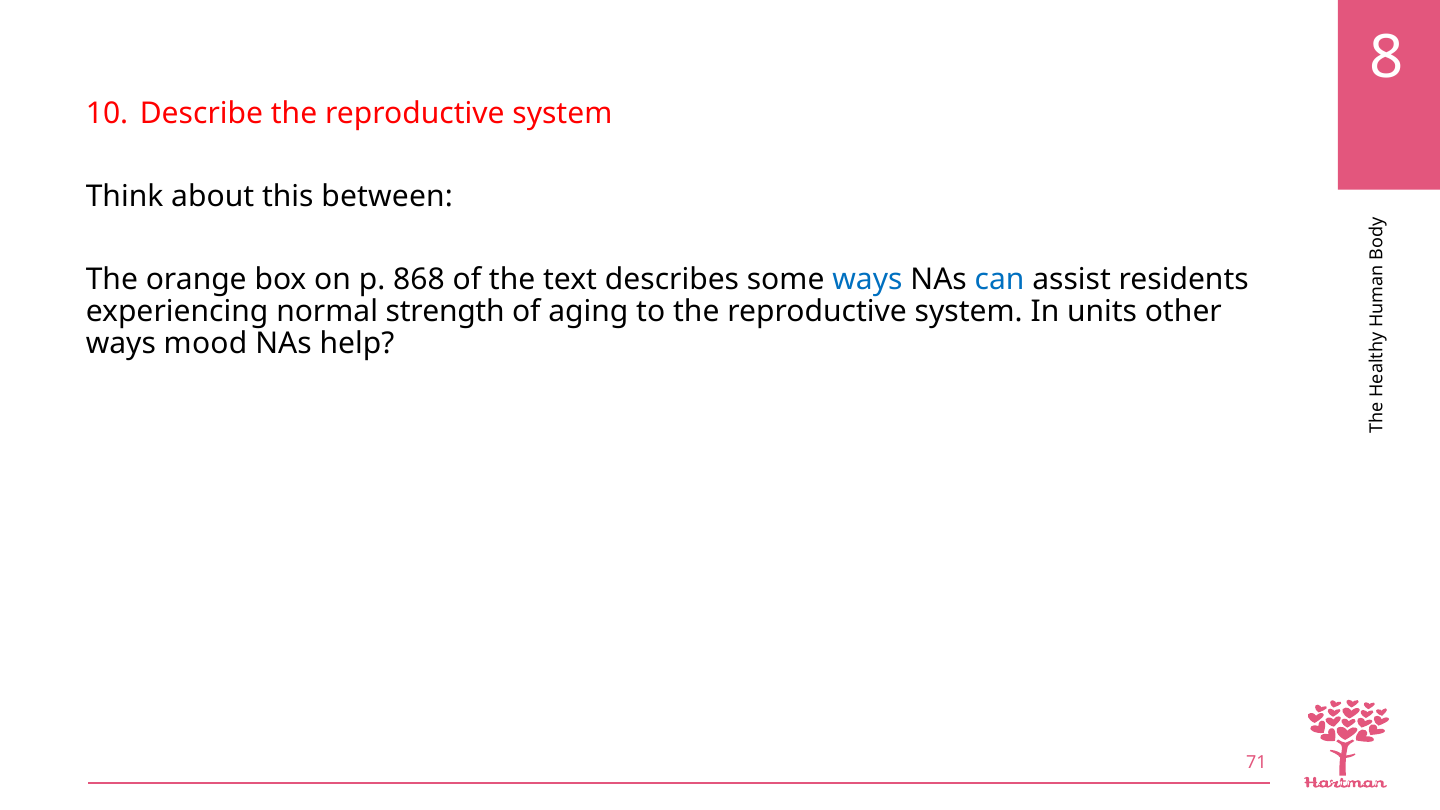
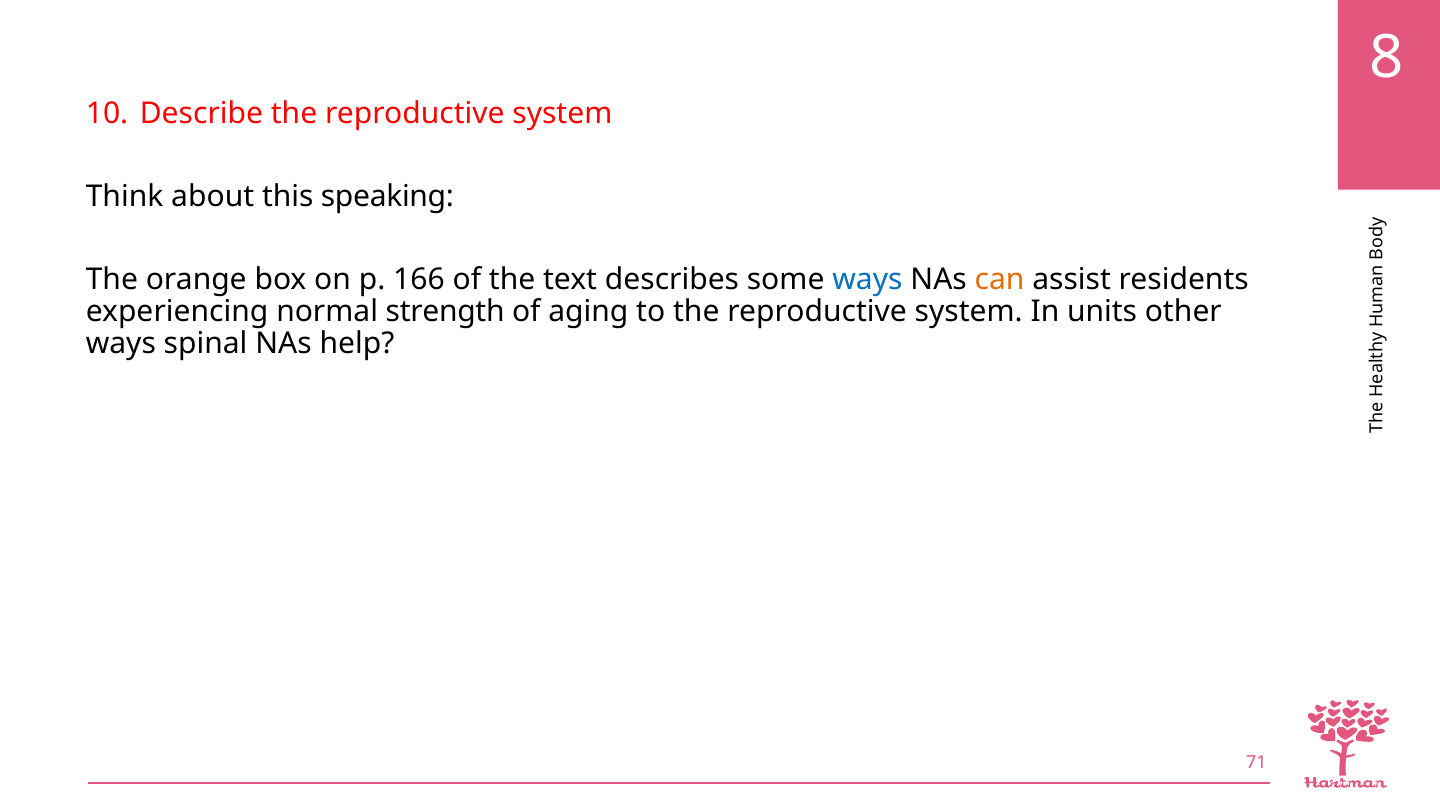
between: between -> speaking
868: 868 -> 166
can colour: blue -> orange
mood: mood -> spinal
